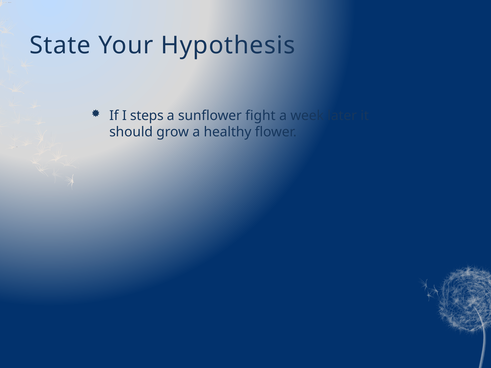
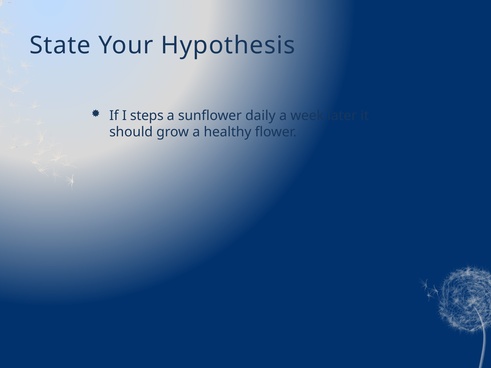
fight: fight -> daily
